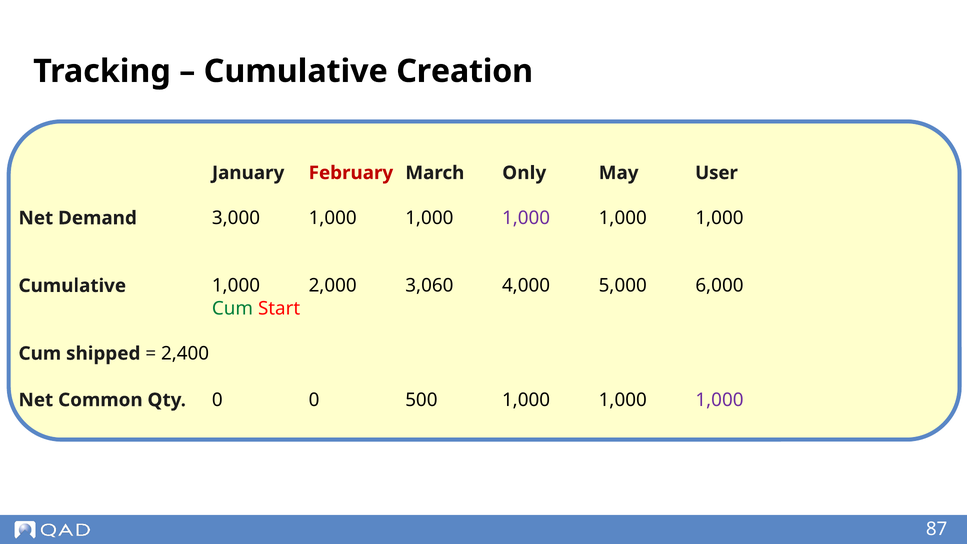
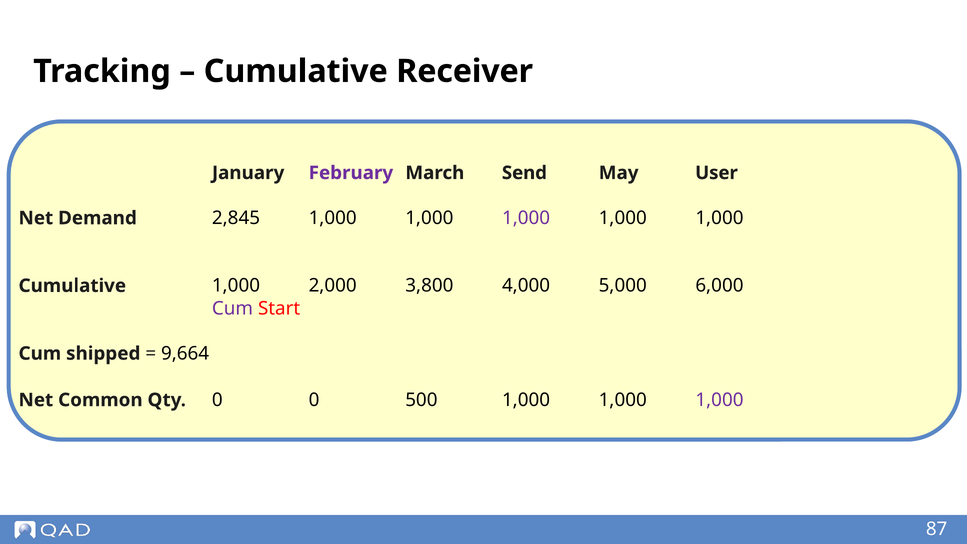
Creation: Creation -> Receiver
February colour: red -> purple
Only: Only -> Send
3,000: 3,000 -> 2,845
3,060: 3,060 -> 3,800
Cum at (232, 308) colour: green -> purple
2,400: 2,400 -> 9,664
